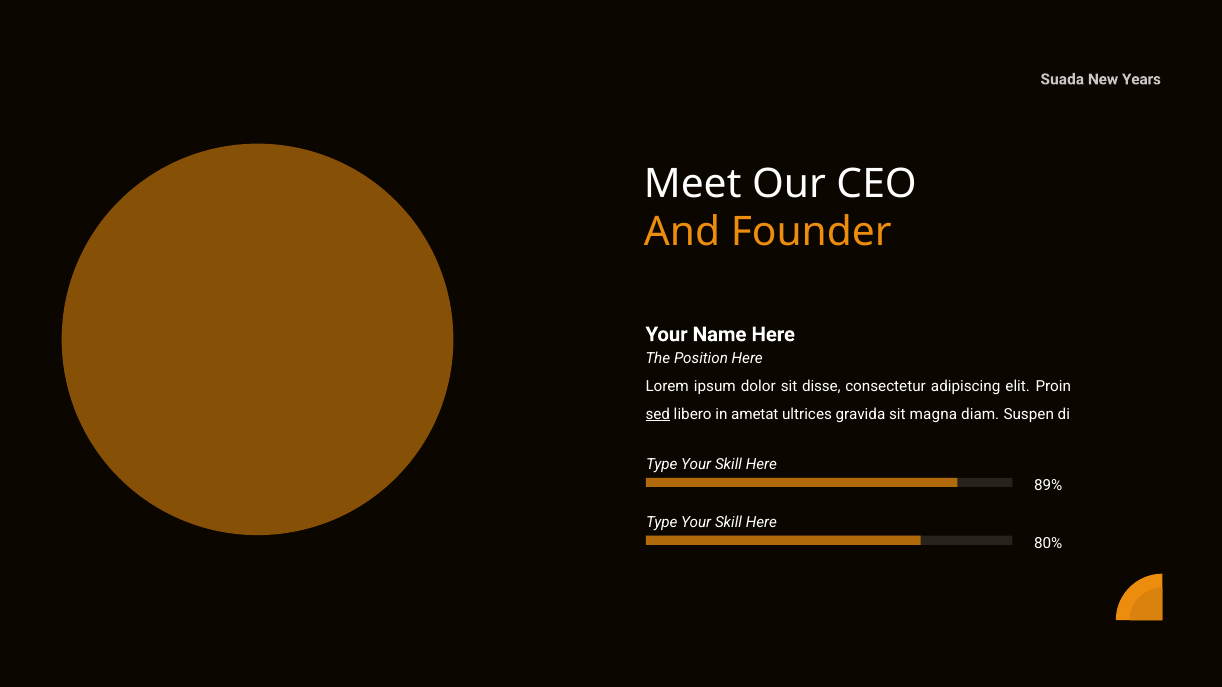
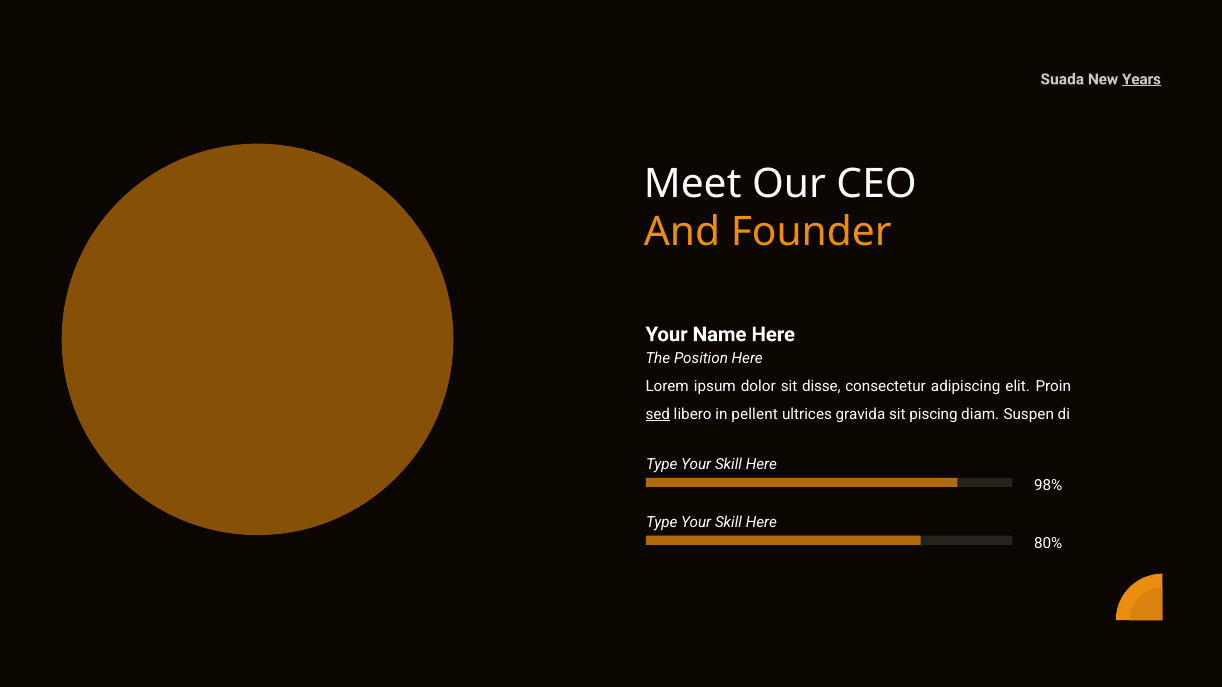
Years underline: none -> present
ametat: ametat -> pellent
magna: magna -> piscing
89%: 89% -> 98%
